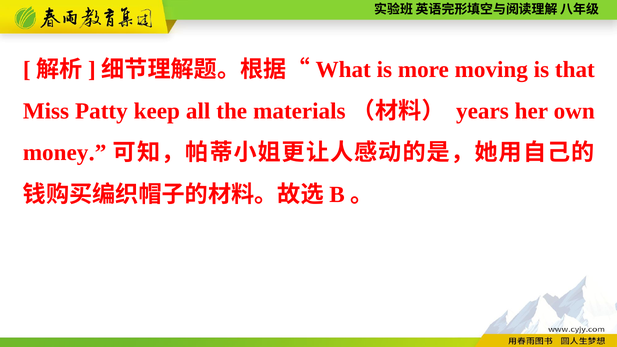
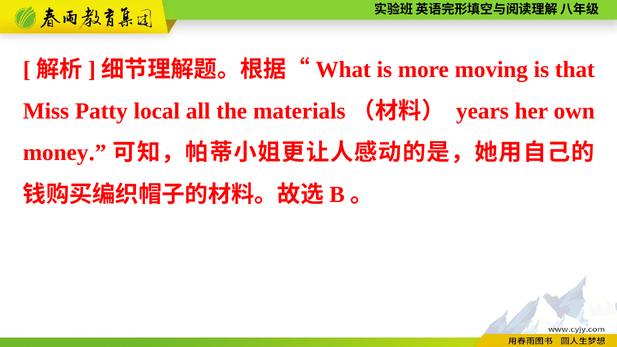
keep: keep -> local
